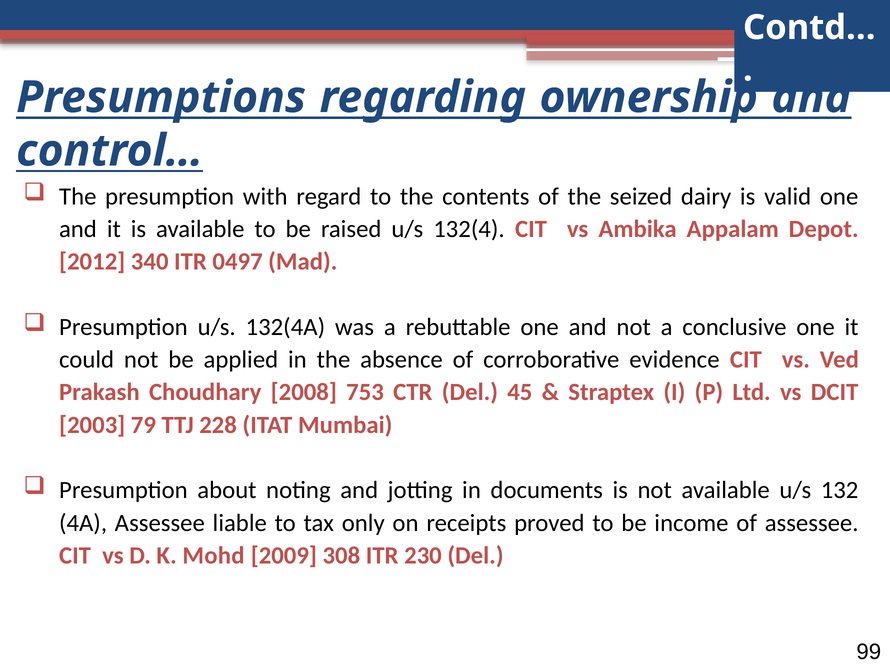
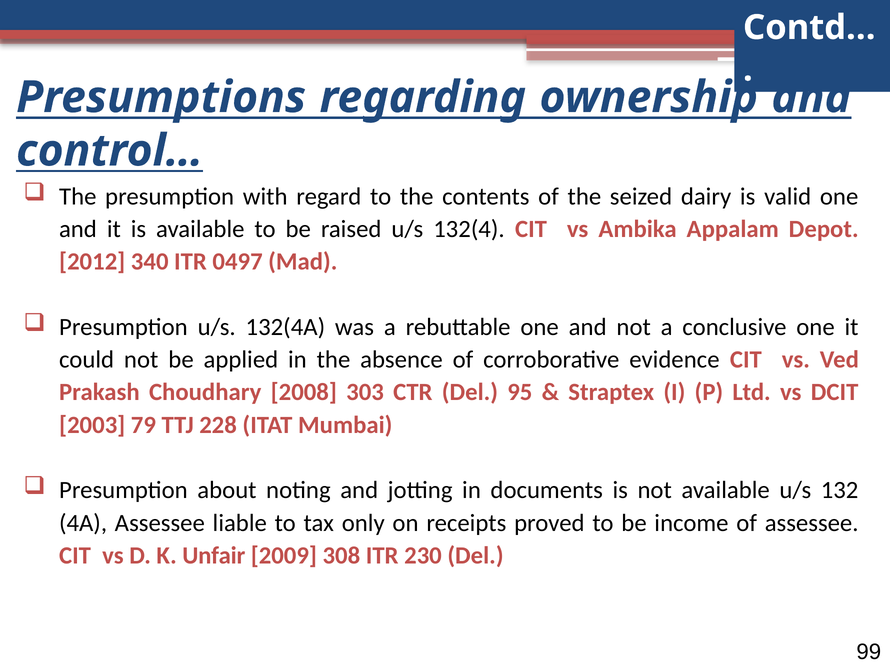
753: 753 -> 303
45: 45 -> 95
Mohd: Mohd -> Unfair
